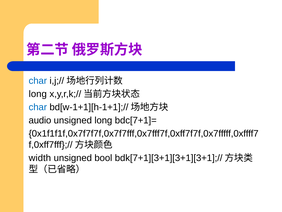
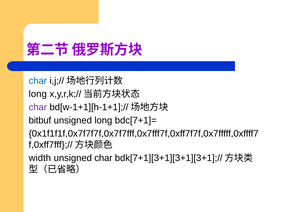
char at (38, 107) colour: blue -> purple
audio: audio -> bitbuf
unsigned bool: bool -> char
